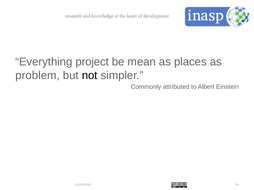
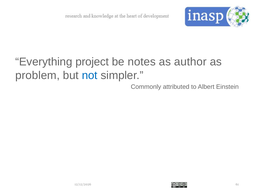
mean: mean -> notes
places: places -> author
not colour: black -> blue
